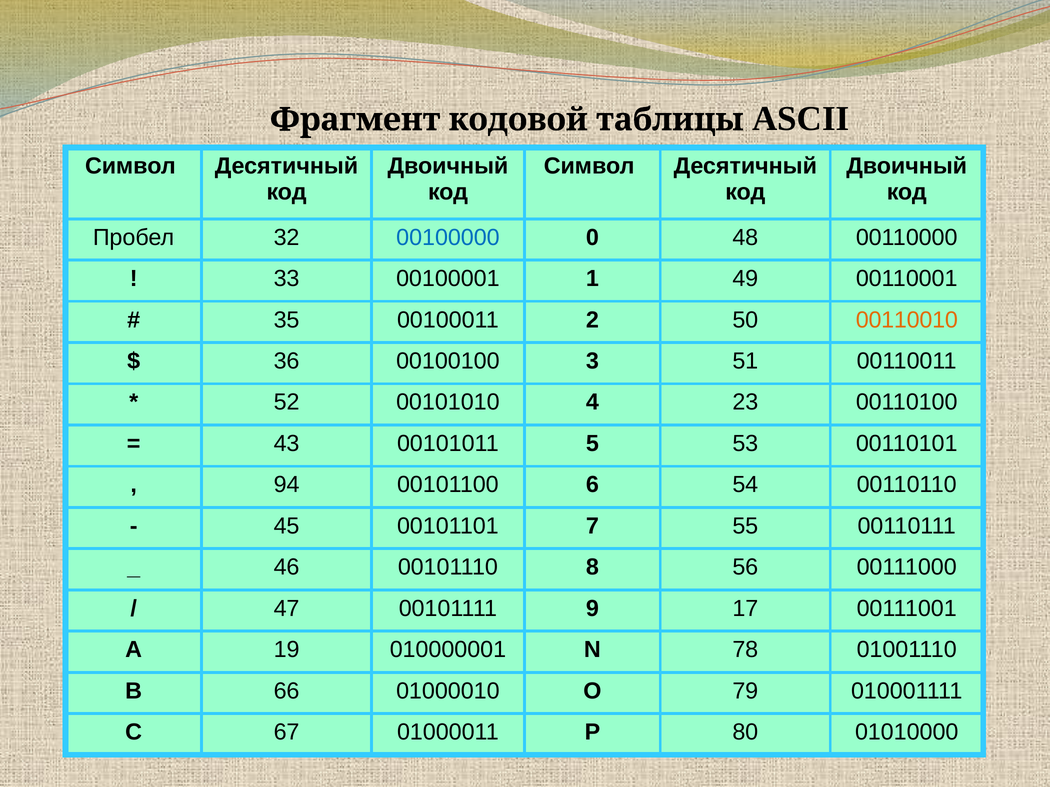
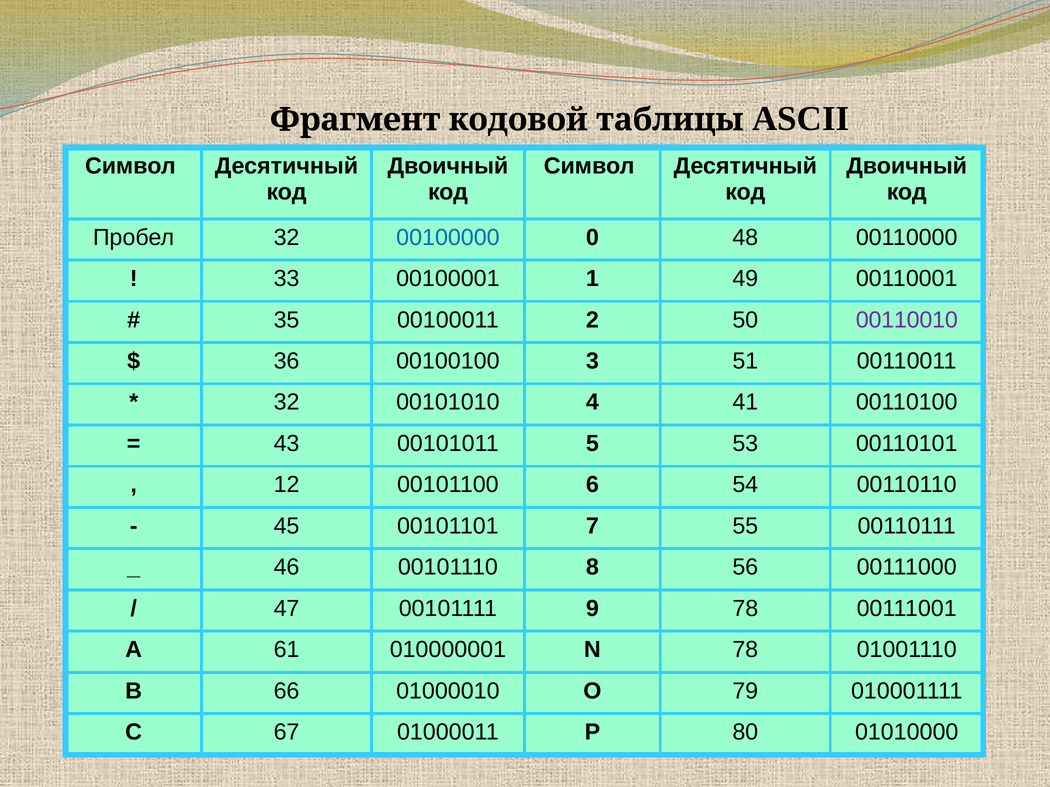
00110010 colour: orange -> purple
52 at (287, 403): 52 -> 32
23: 23 -> 41
94: 94 -> 12
9 17: 17 -> 78
19: 19 -> 61
